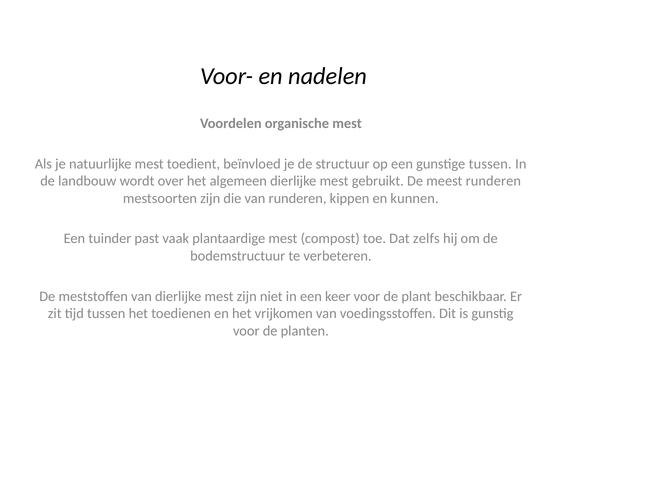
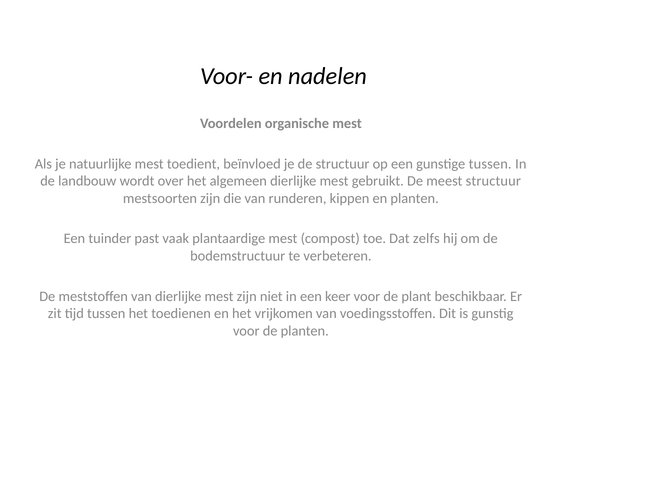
meest runderen: runderen -> structuur
en kunnen: kunnen -> planten
